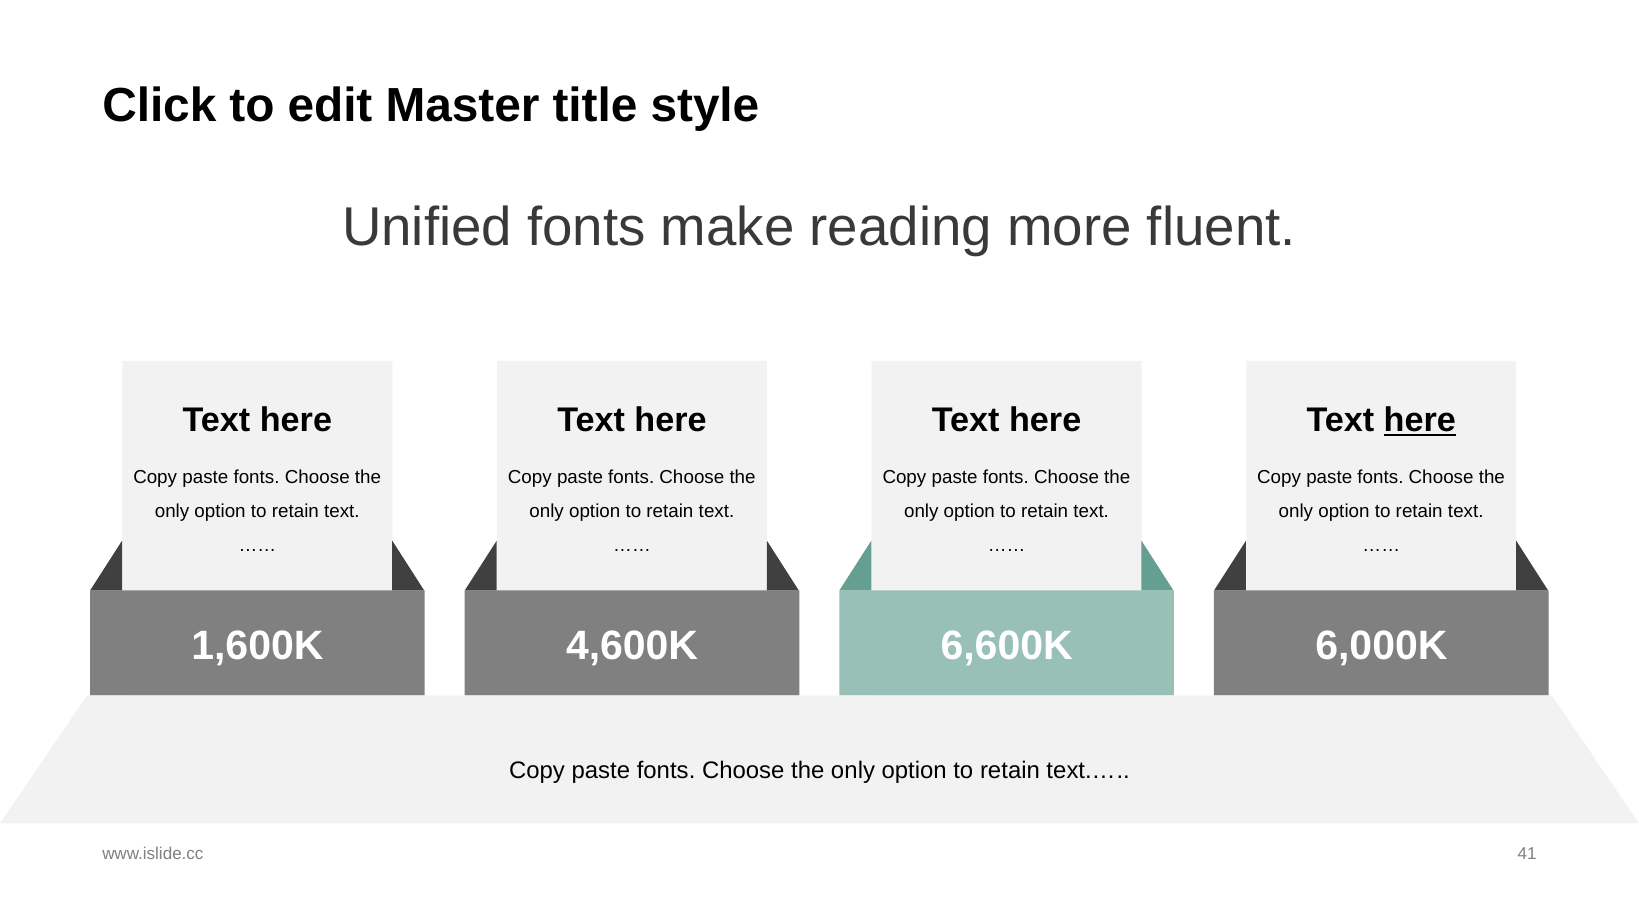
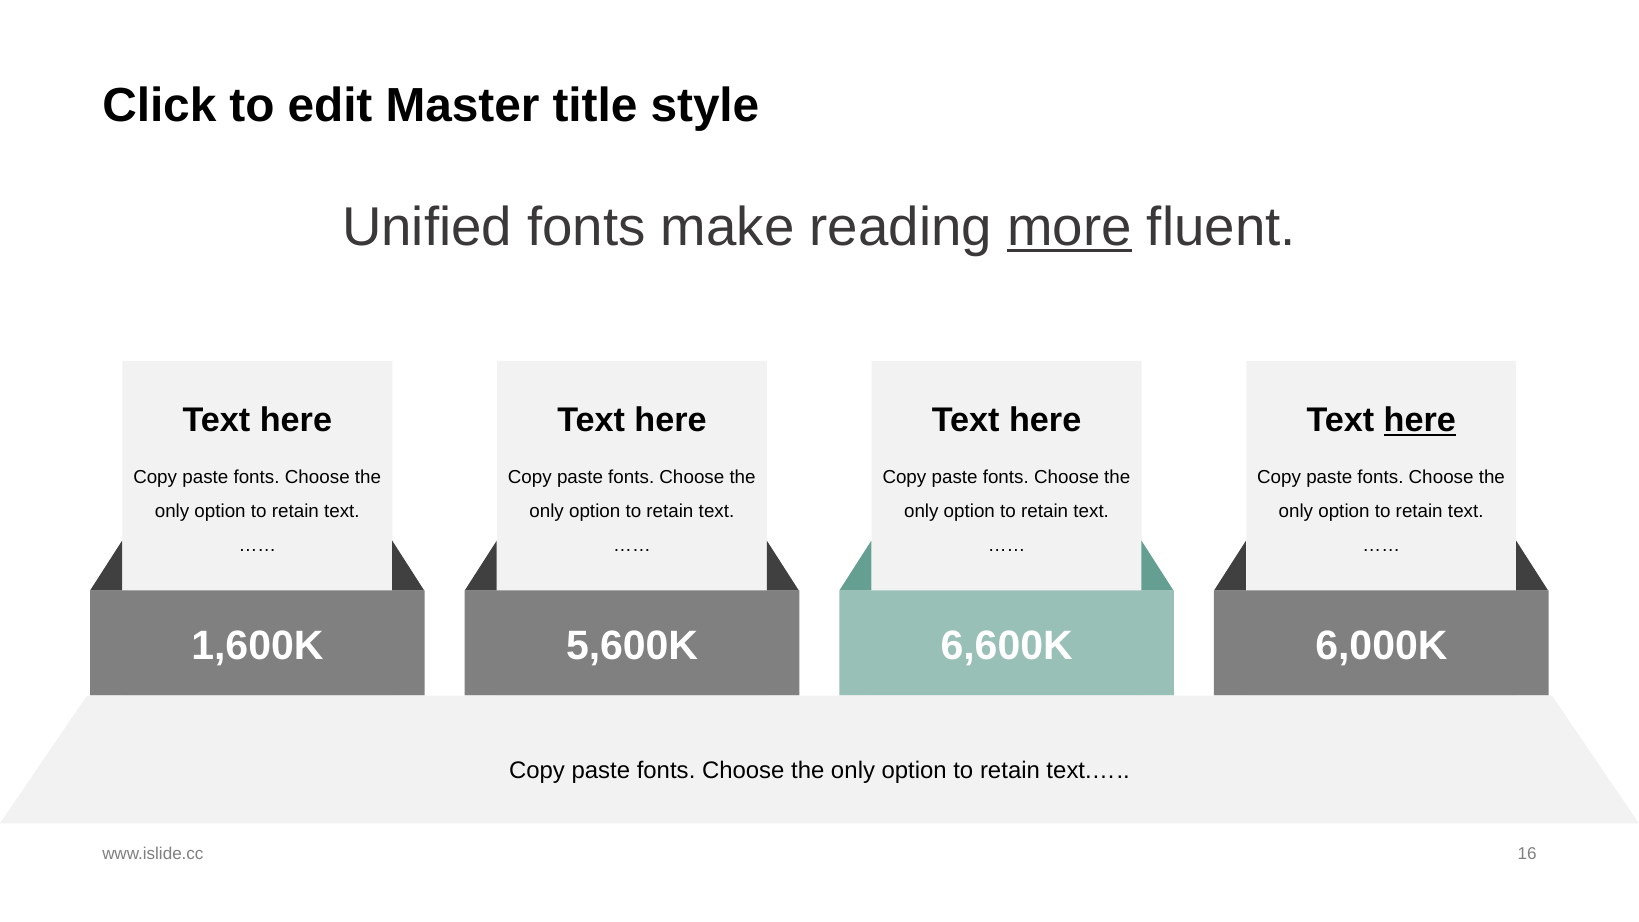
more underline: none -> present
4,600K: 4,600K -> 5,600K
41: 41 -> 16
